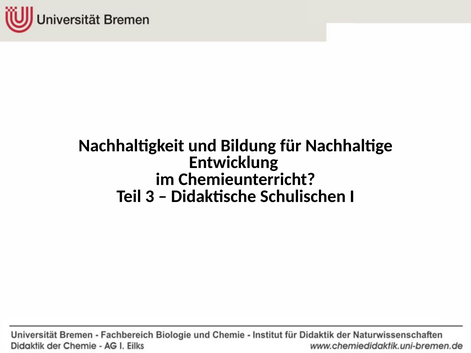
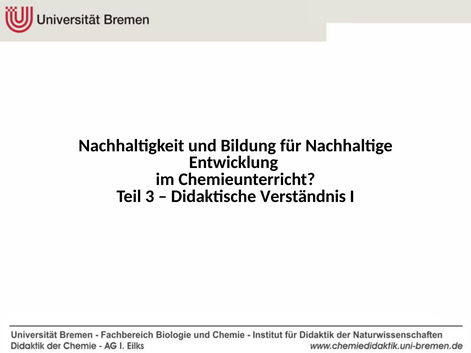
Schulischen: Schulischen -> Verständnis
